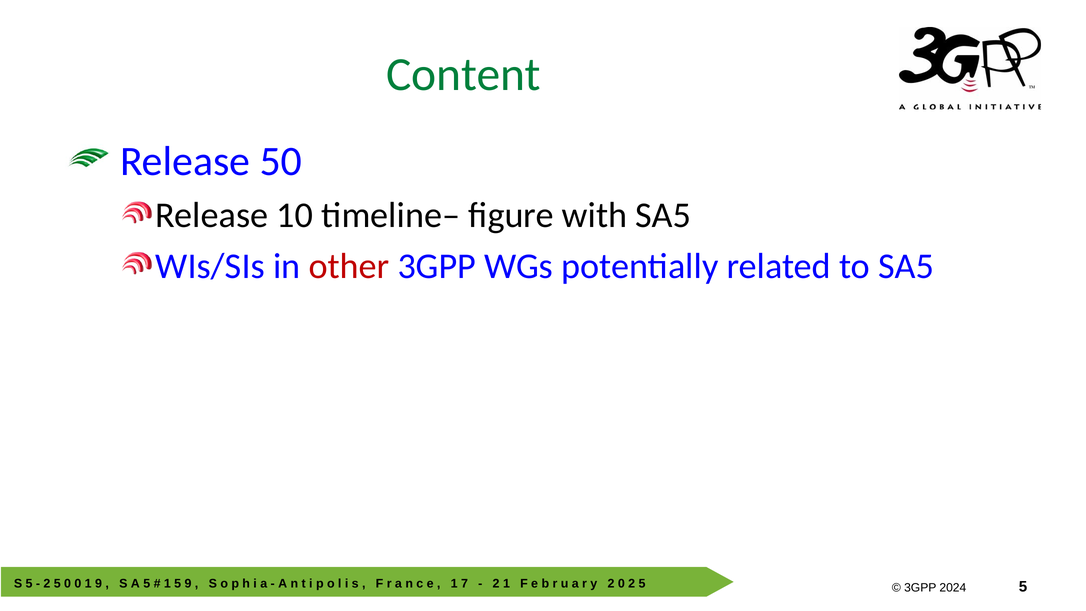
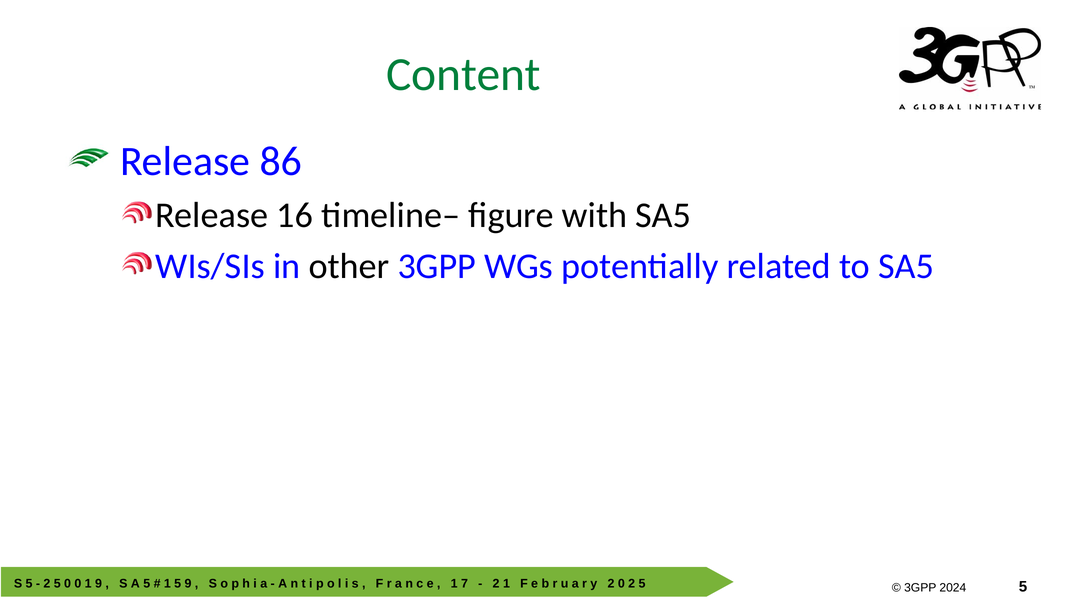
50: 50 -> 86
10: 10 -> 16
other colour: red -> black
